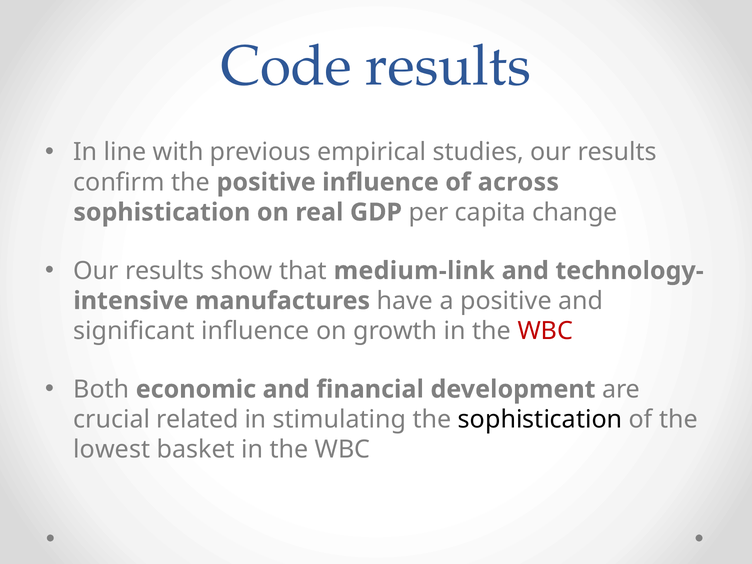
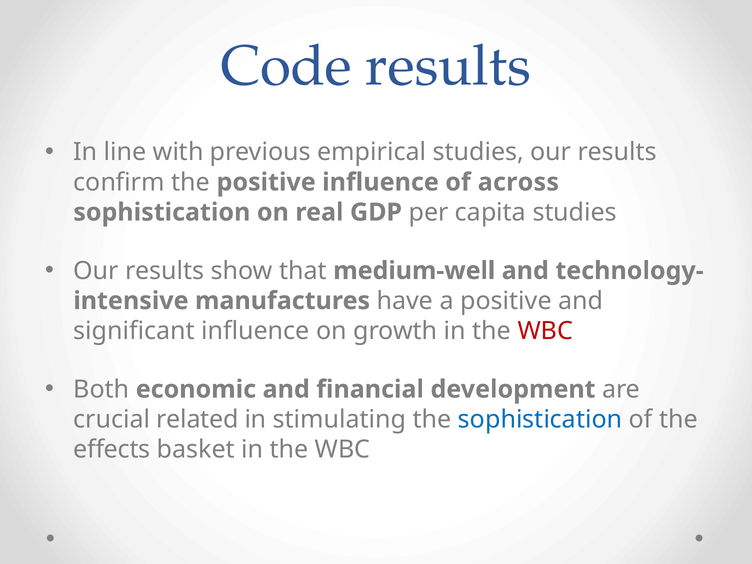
capita change: change -> studies
medium-link: medium-link -> medium-well
sophistication at (540, 419) colour: black -> blue
lowest: lowest -> effects
